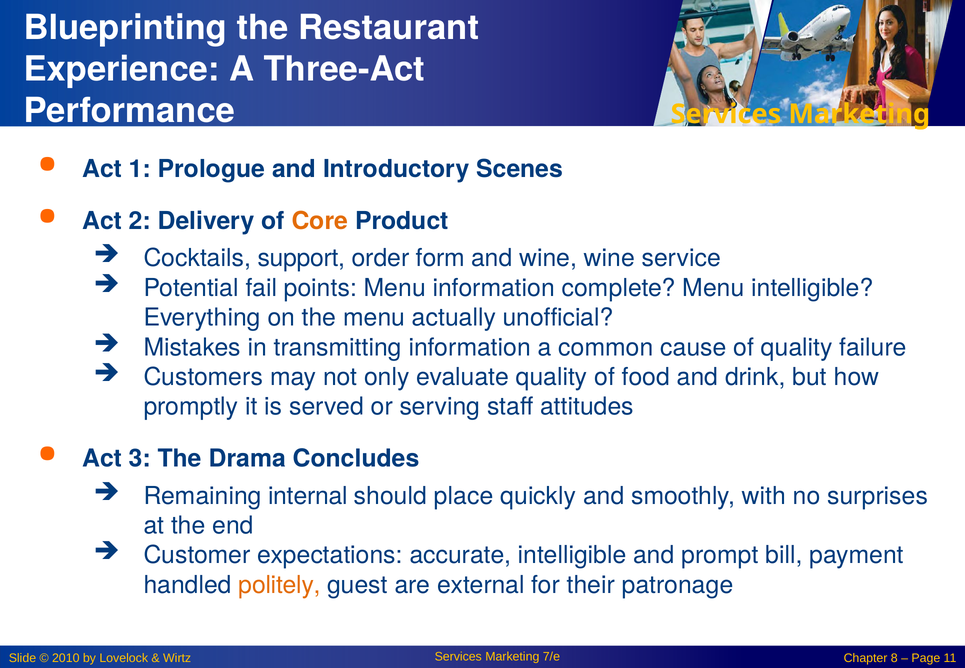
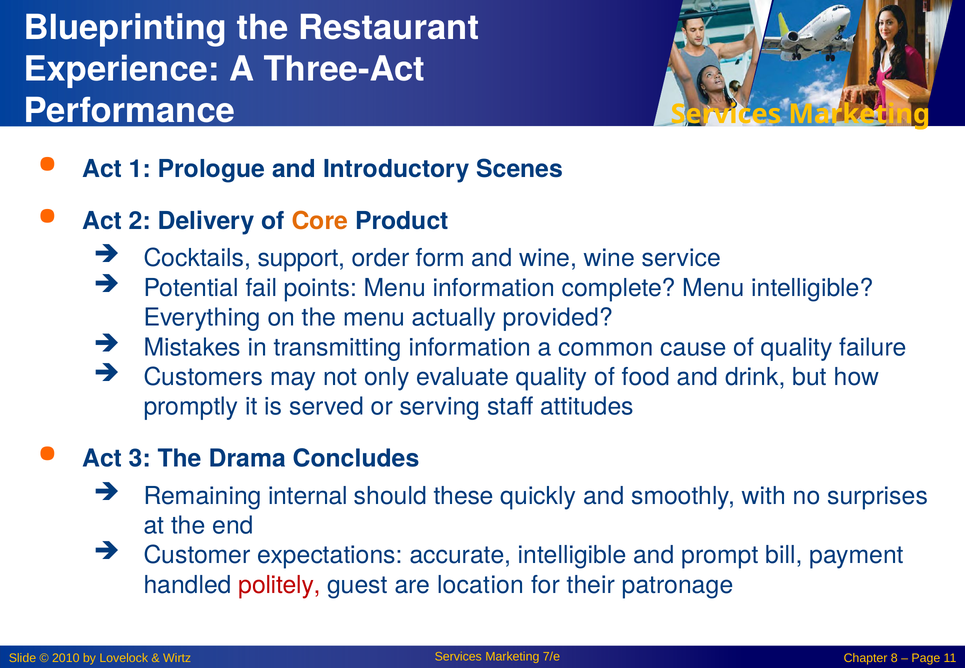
unofficial: unofficial -> provided
place: place -> these
politely colour: orange -> red
external: external -> location
